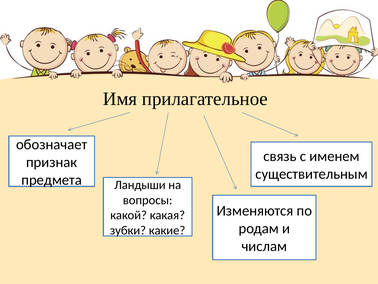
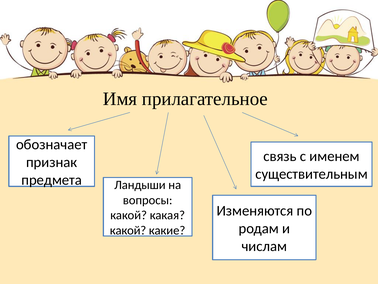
зубки at (128, 230): зубки -> какой
